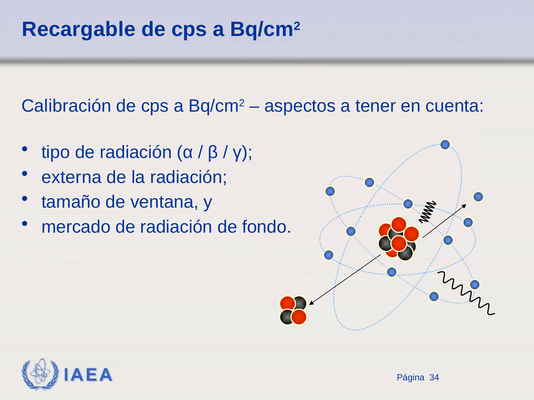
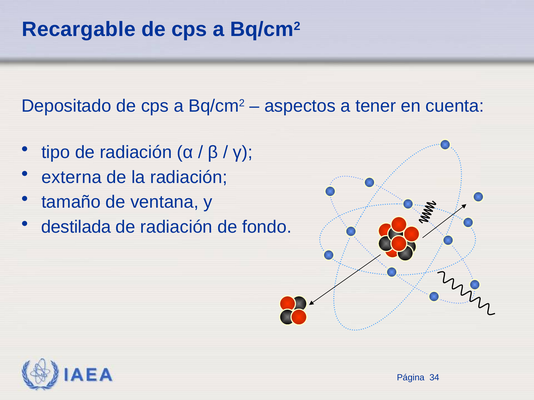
Calibración: Calibración -> Depositado
mercado: mercado -> destilada
